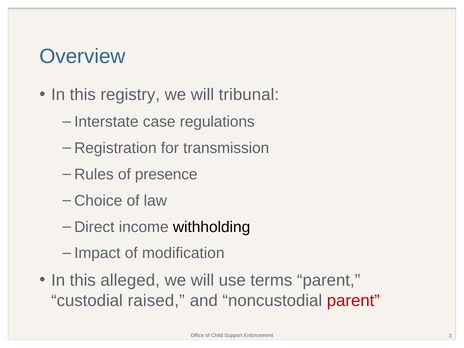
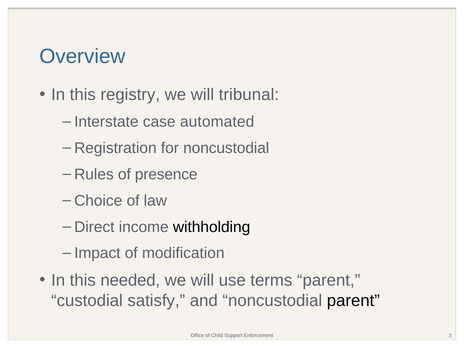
regulations: regulations -> automated
for transmission: transmission -> noncustodial
alleged: alleged -> needed
raised: raised -> satisfy
parent at (353, 301) colour: red -> black
